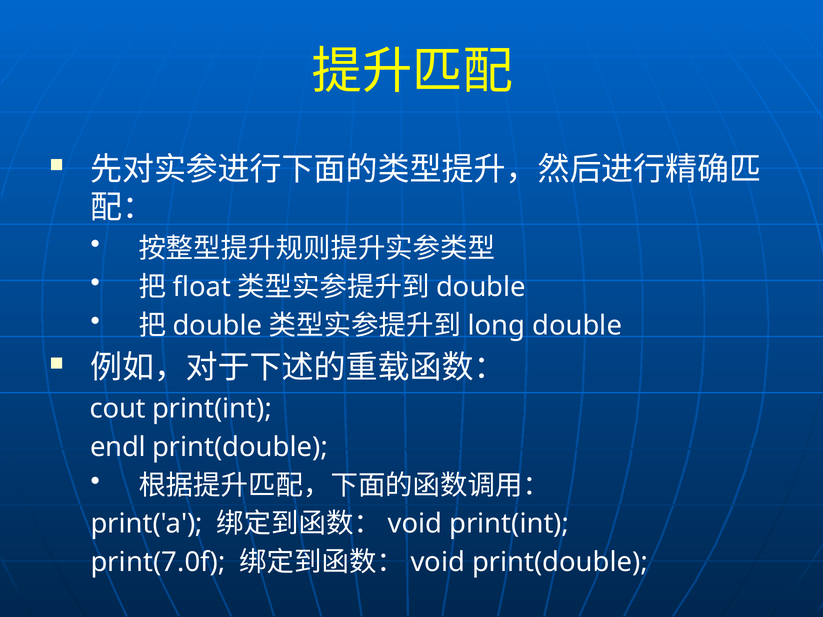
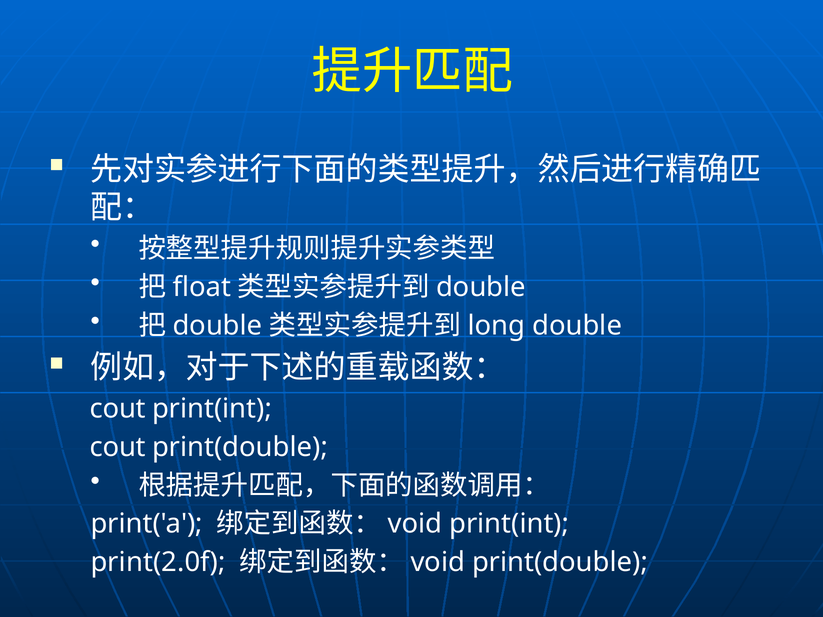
endl at (118, 447): endl -> cout
print(7.0f: print(7.0f -> print(2.0f
